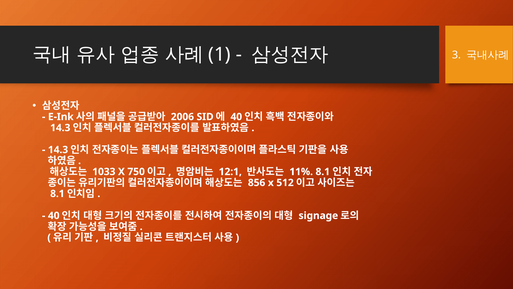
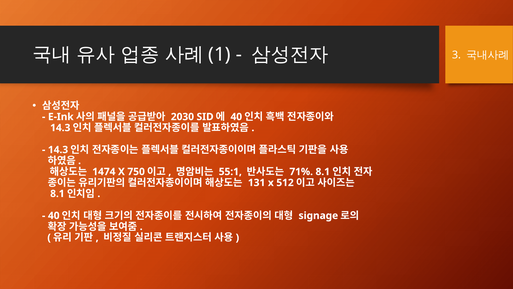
2006: 2006 -> 2030
1033: 1033 -> 1474
12:1: 12:1 -> 55:1
11%: 11% -> 71%
856: 856 -> 131
